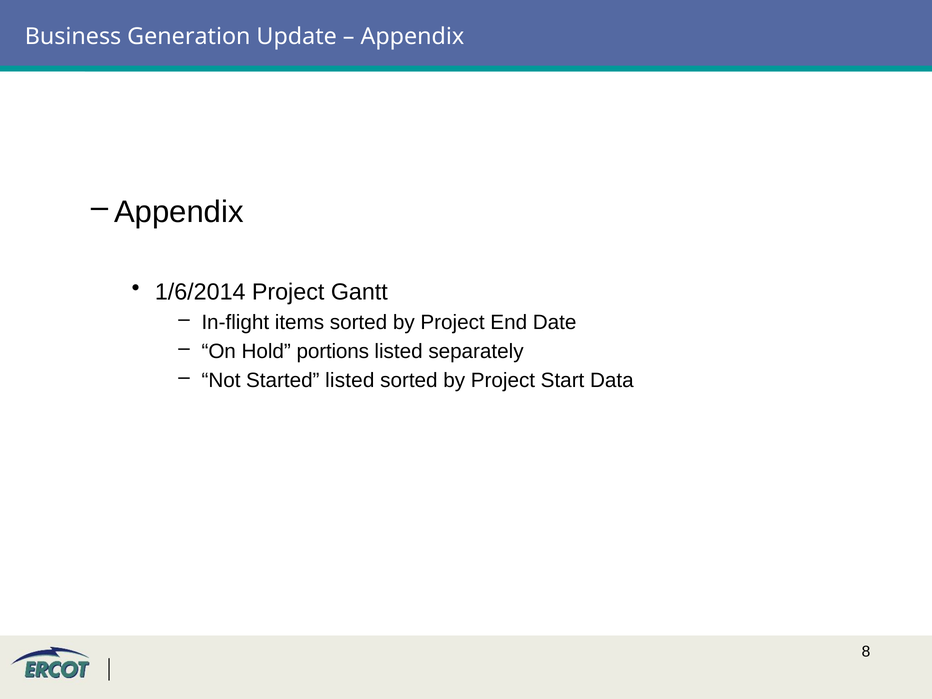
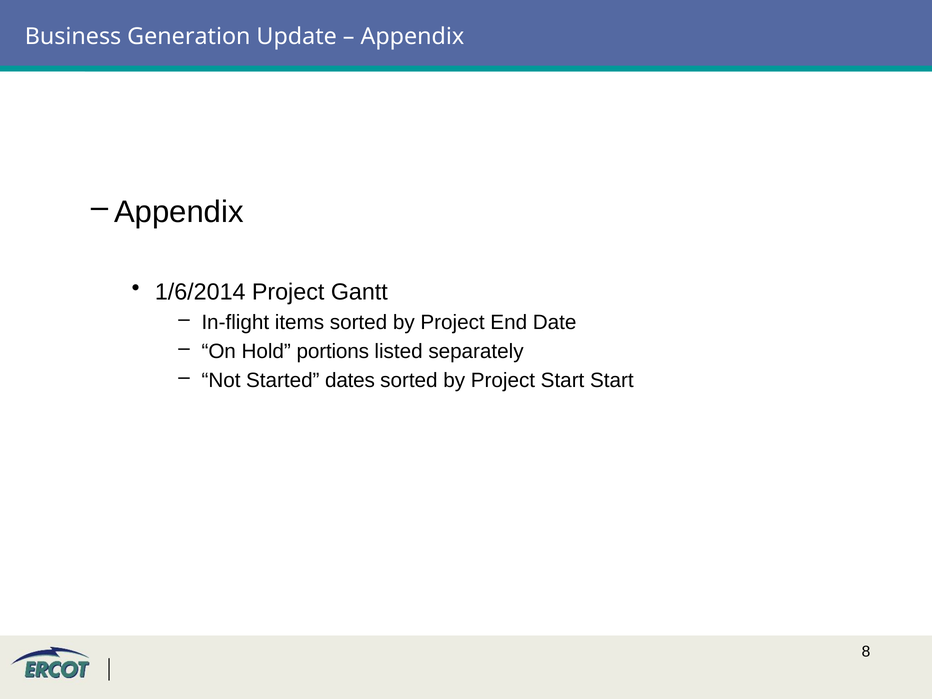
Started listed: listed -> dates
Start Data: Data -> Start
